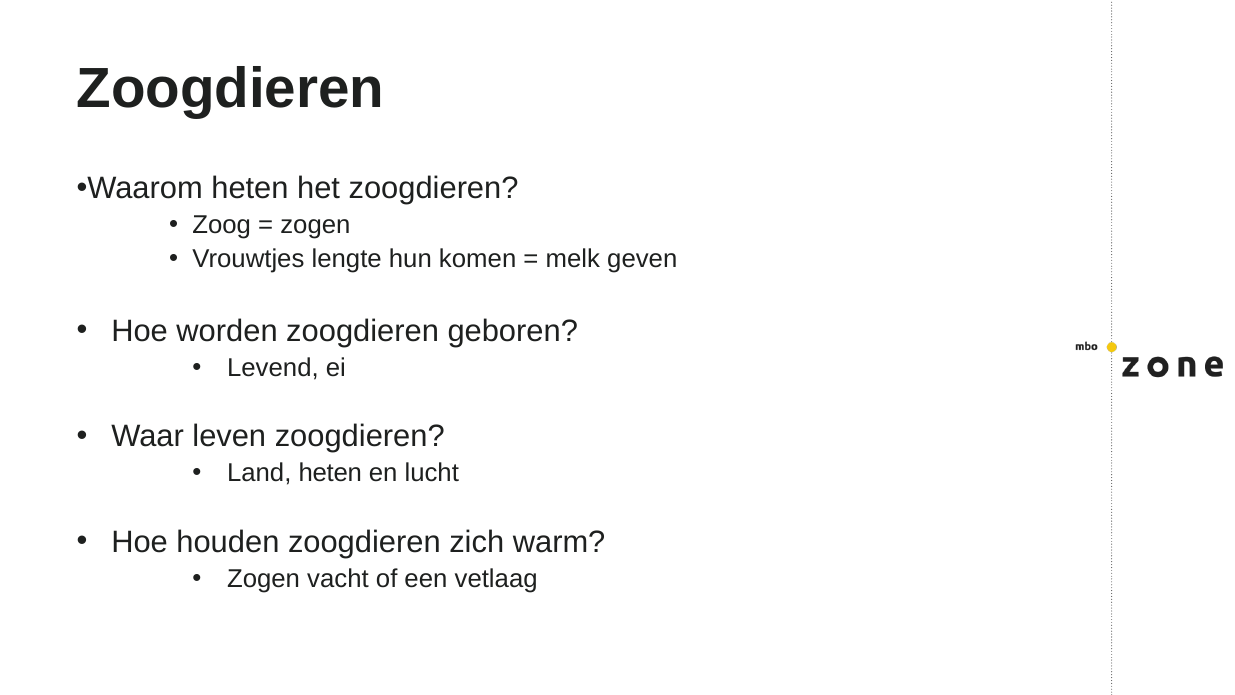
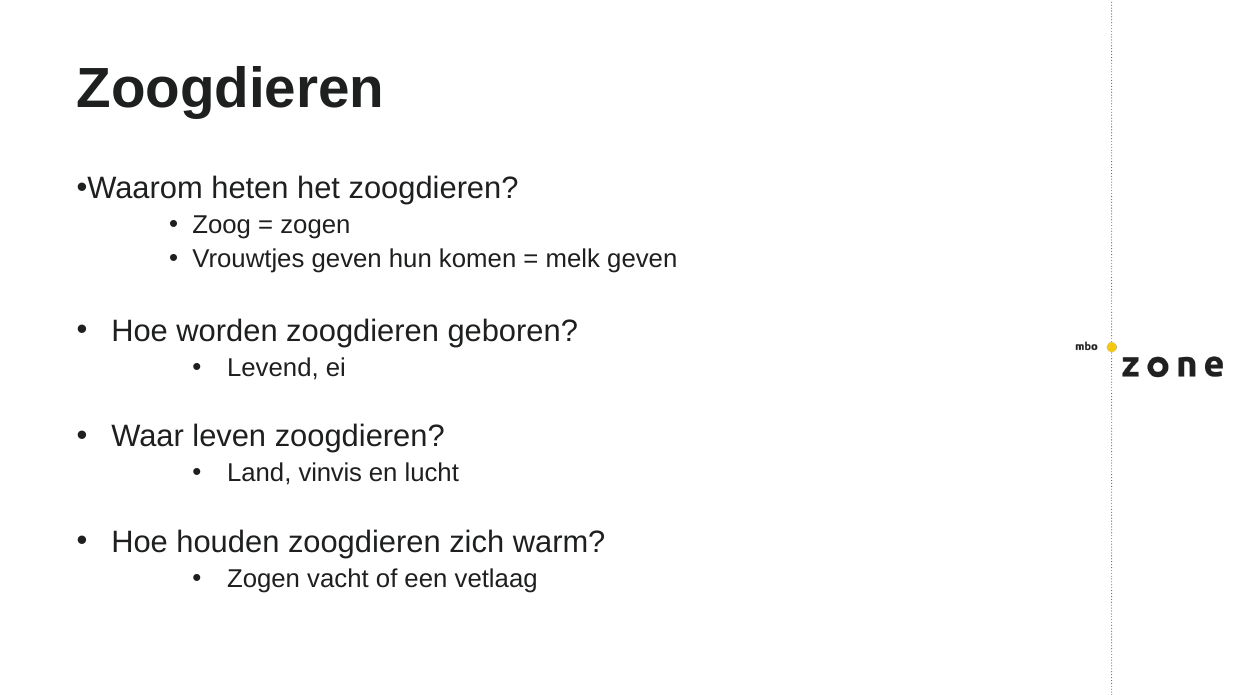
Vrouwtjes lengte: lengte -> geven
Land heten: heten -> vinvis
